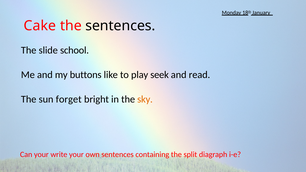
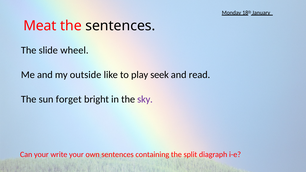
Cake: Cake -> Meat
school: school -> wheel
buttons: buttons -> outside
sky colour: orange -> purple
